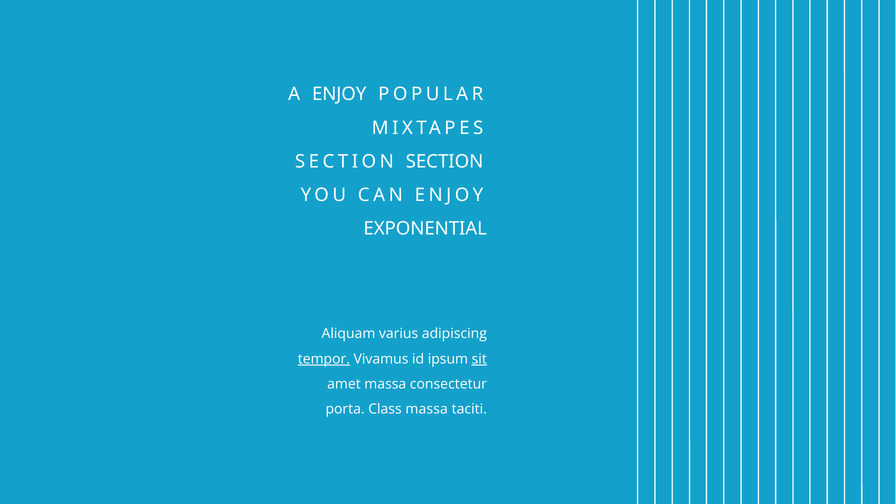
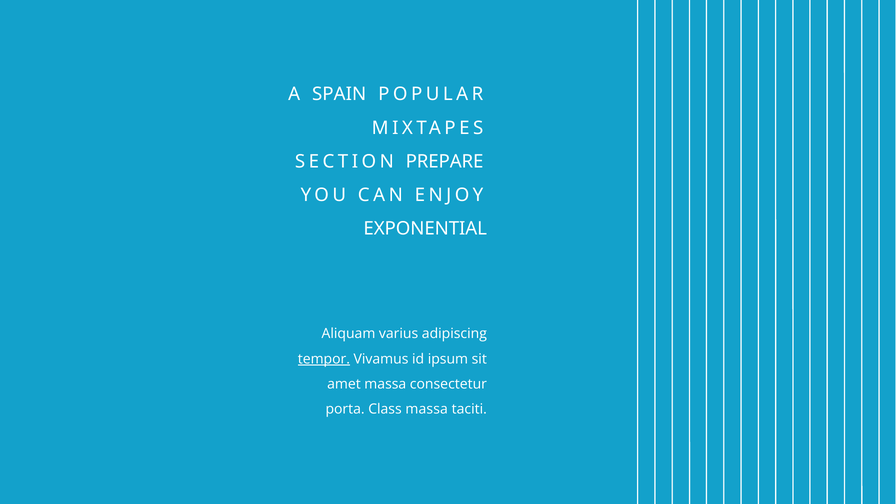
A ENJOY: ENJOY -> SPAIN
SECTION SECTION: SECTION -> PREPARE
sit underline: present -> none
